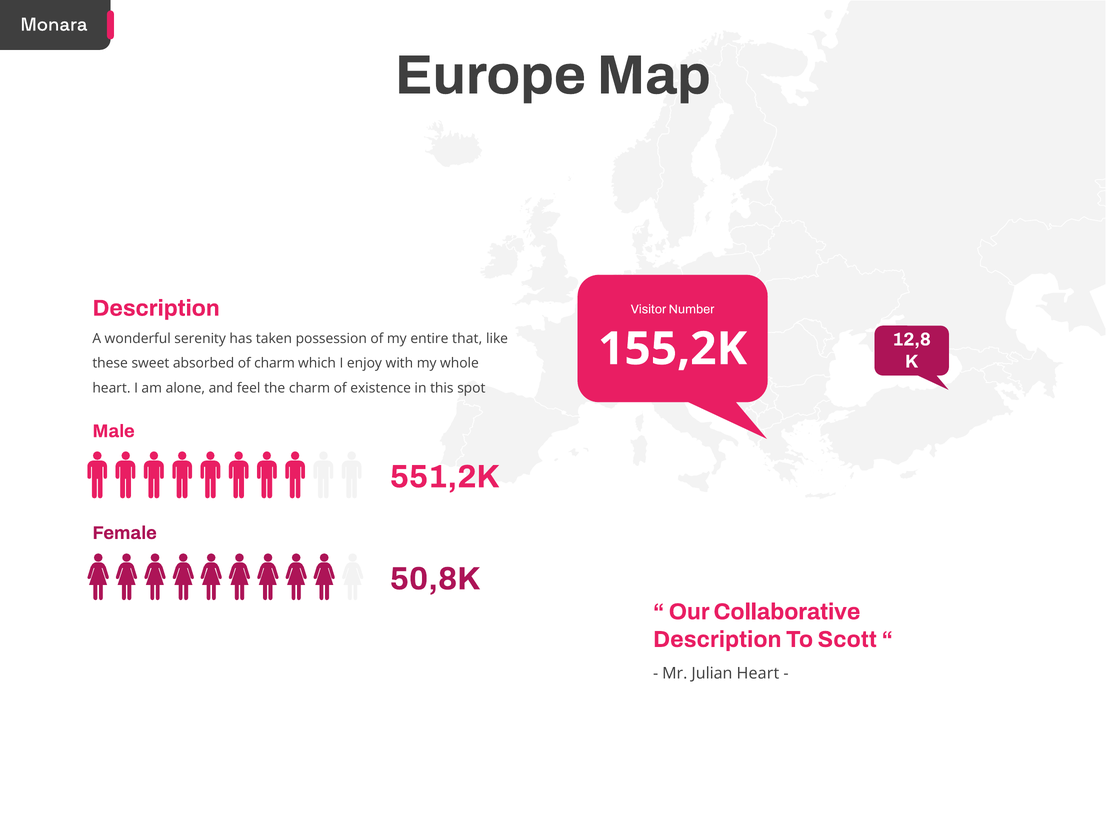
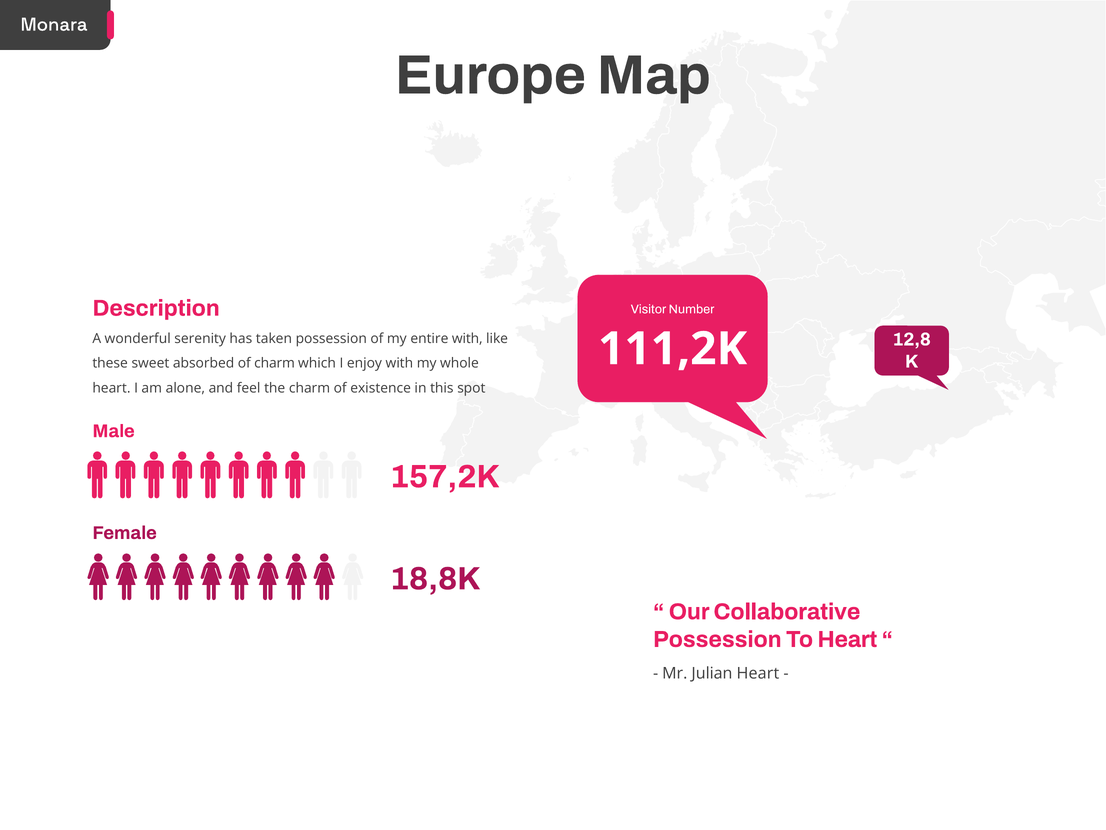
155,2K: 155,2K -> 111,2K
entire that: that -> with
551,2K: 551,2K -> 157,2K
50,8K: 50,8K -> 18,8K
Description at (717, 639): Description -> Possession
To Scott: Scott -> Heart
